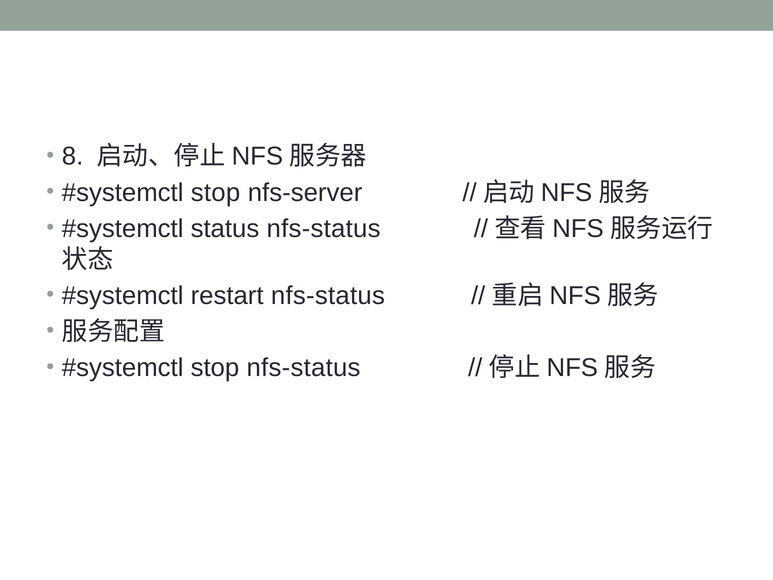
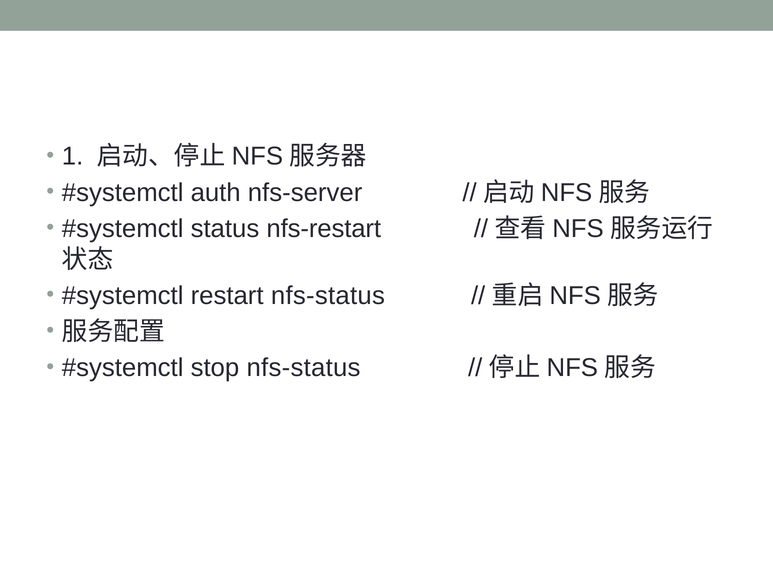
8: 8 -> 1
stop at (216, 192): stop -> auth
status nfs-status: nfs-status -> nfs-restart
